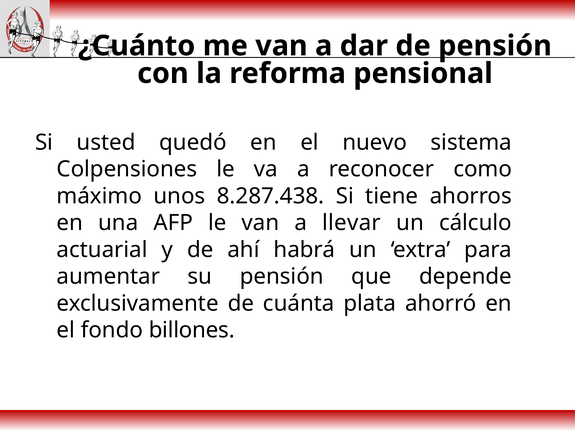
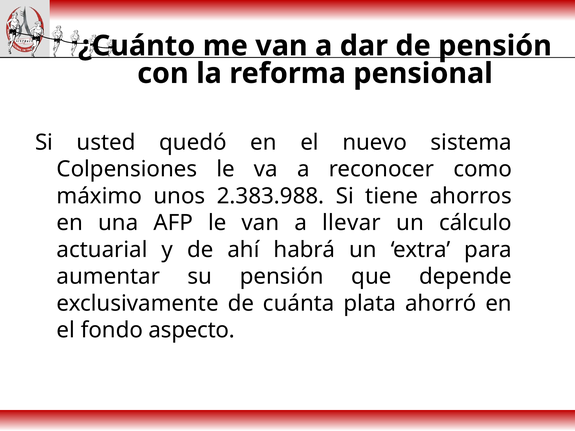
8.287.438: 8.287.438 -> 2.383.988
billones: billones -> aspecto
